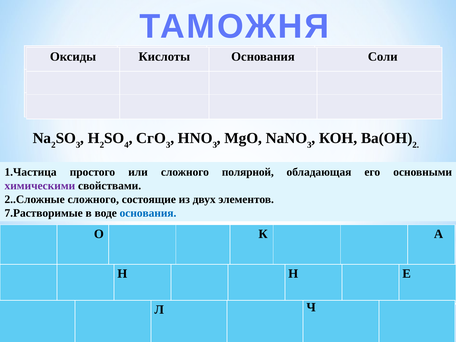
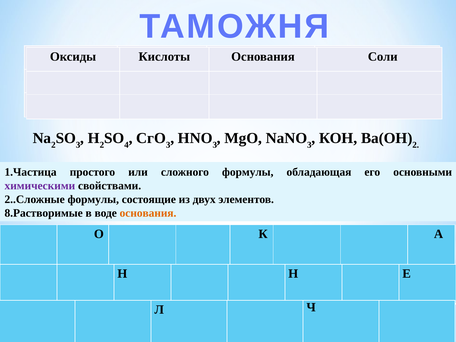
сложного полярной: полярной -> формулы
2..Сложные сложного: сложного -> формулы
7.Растворимые: 7.Растворимые -> 8.Растворимые
основания at (148, 213) colour: blue -> orange
